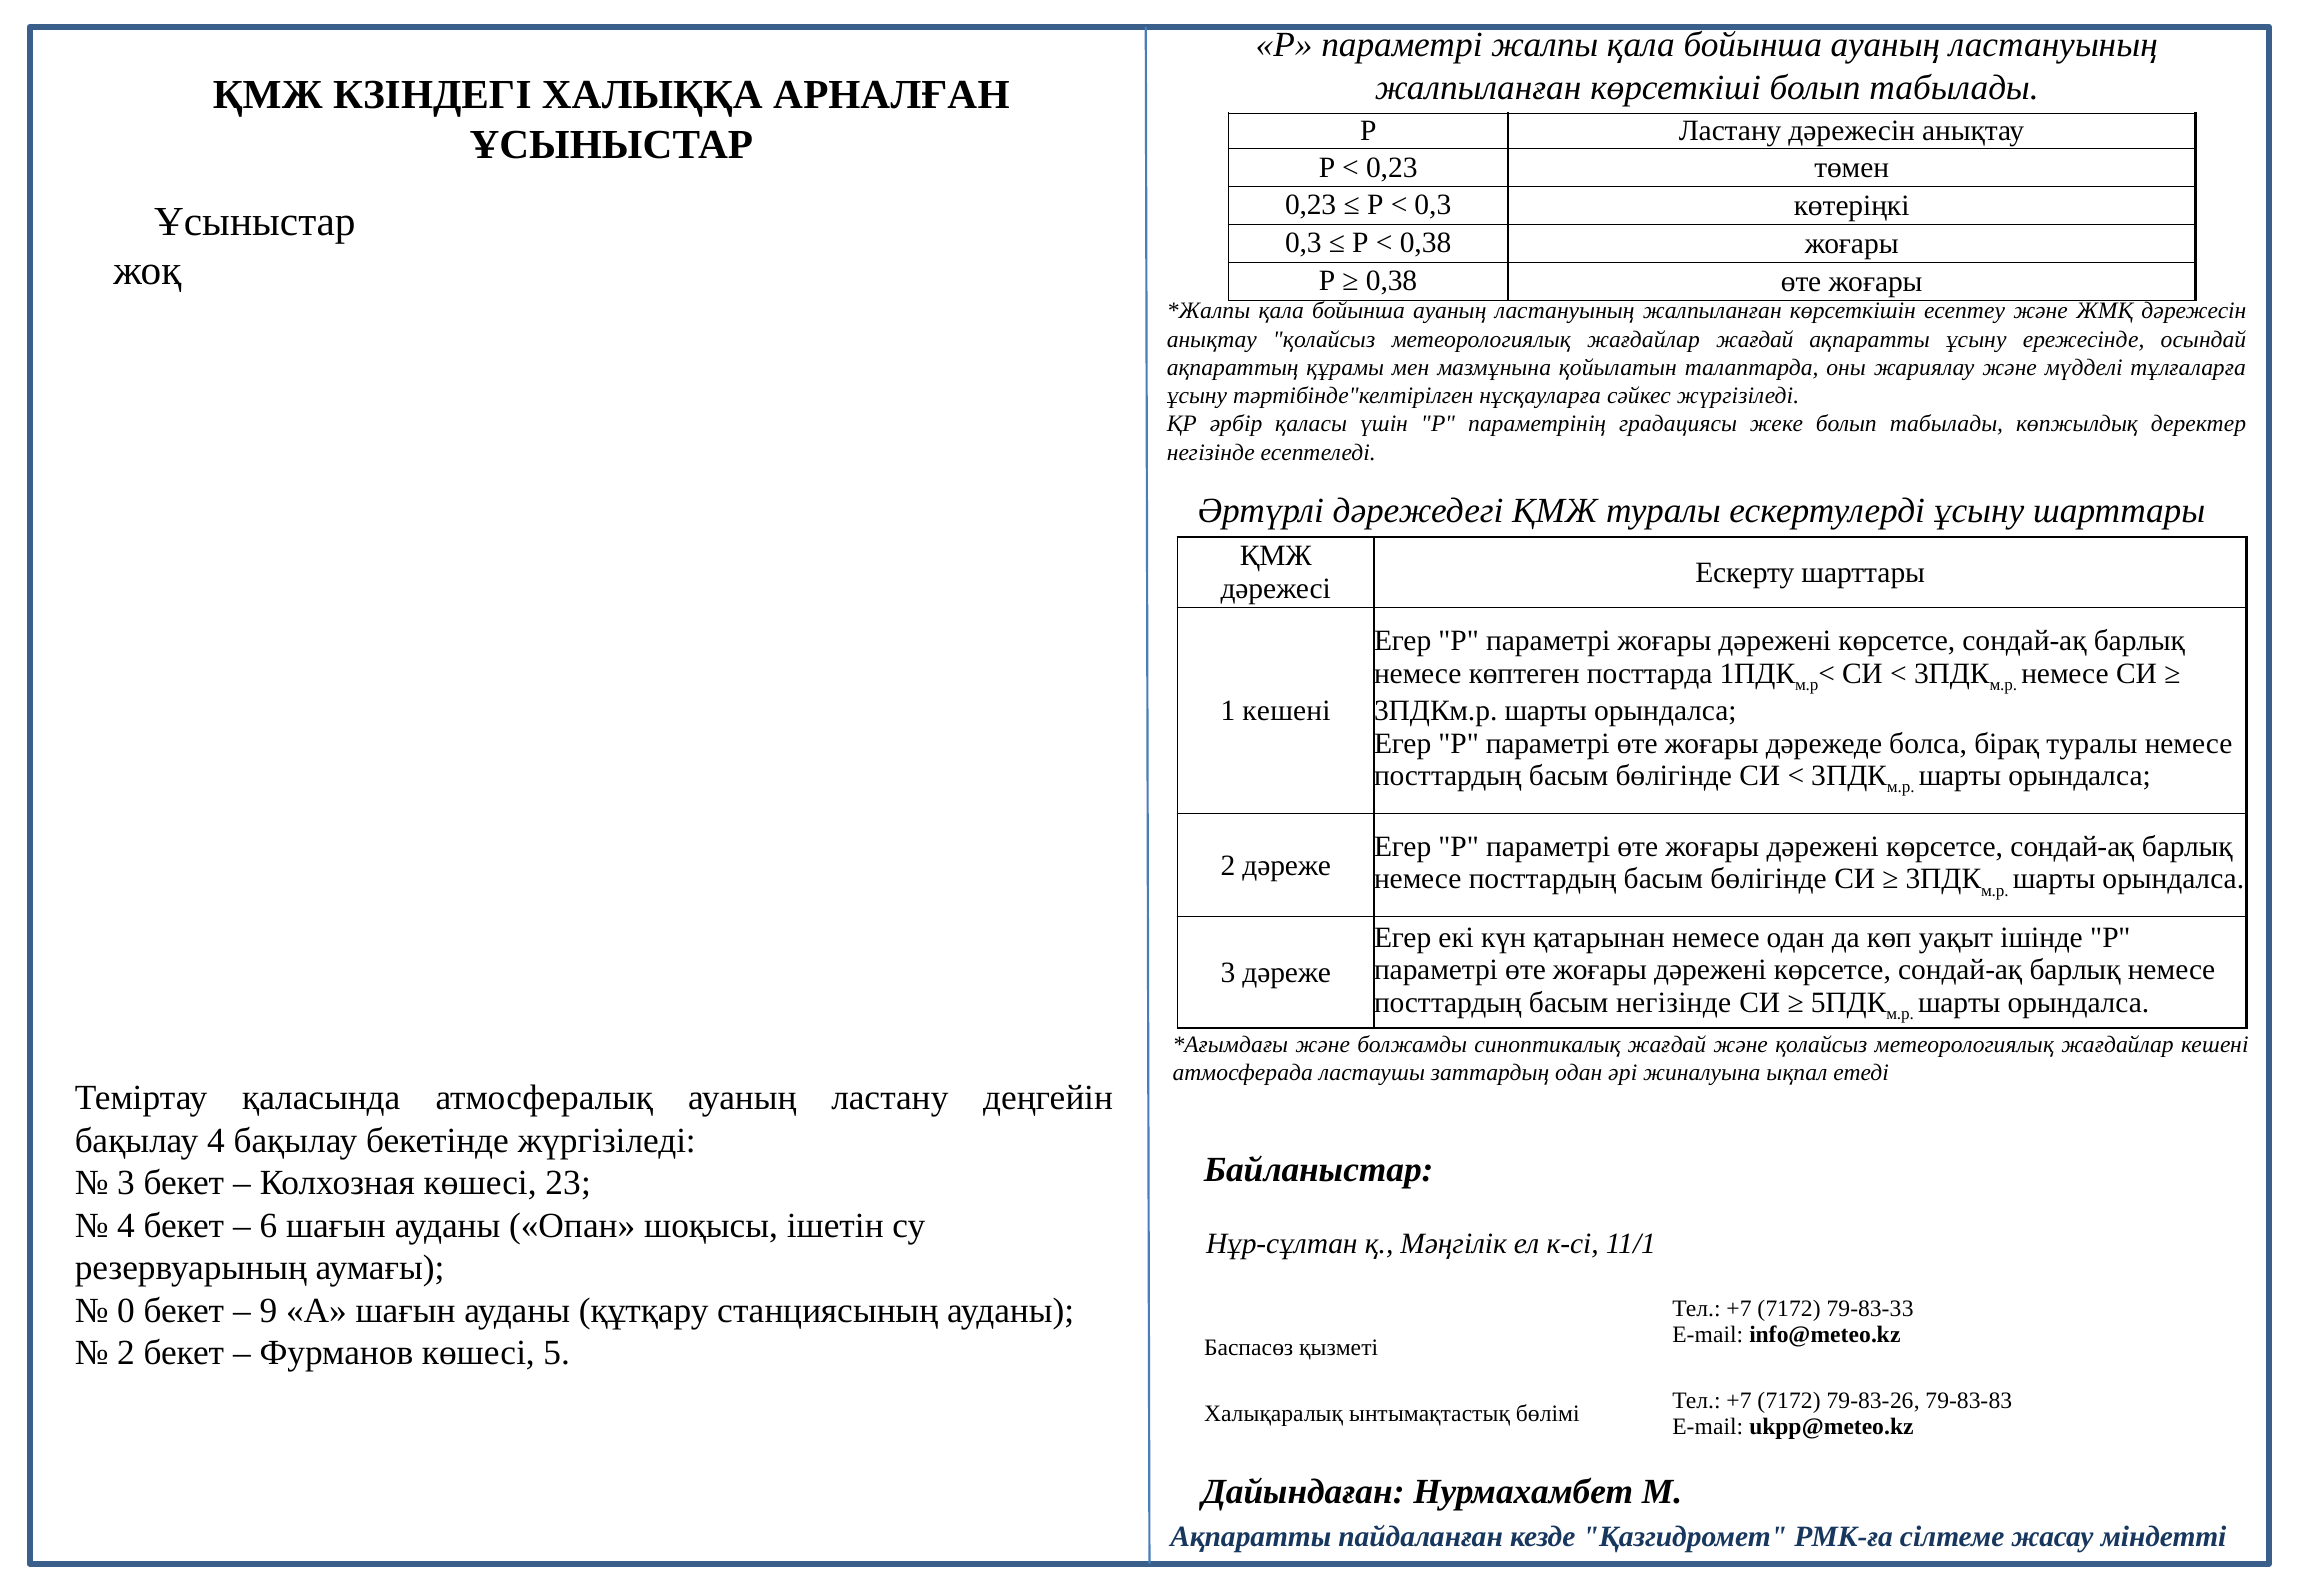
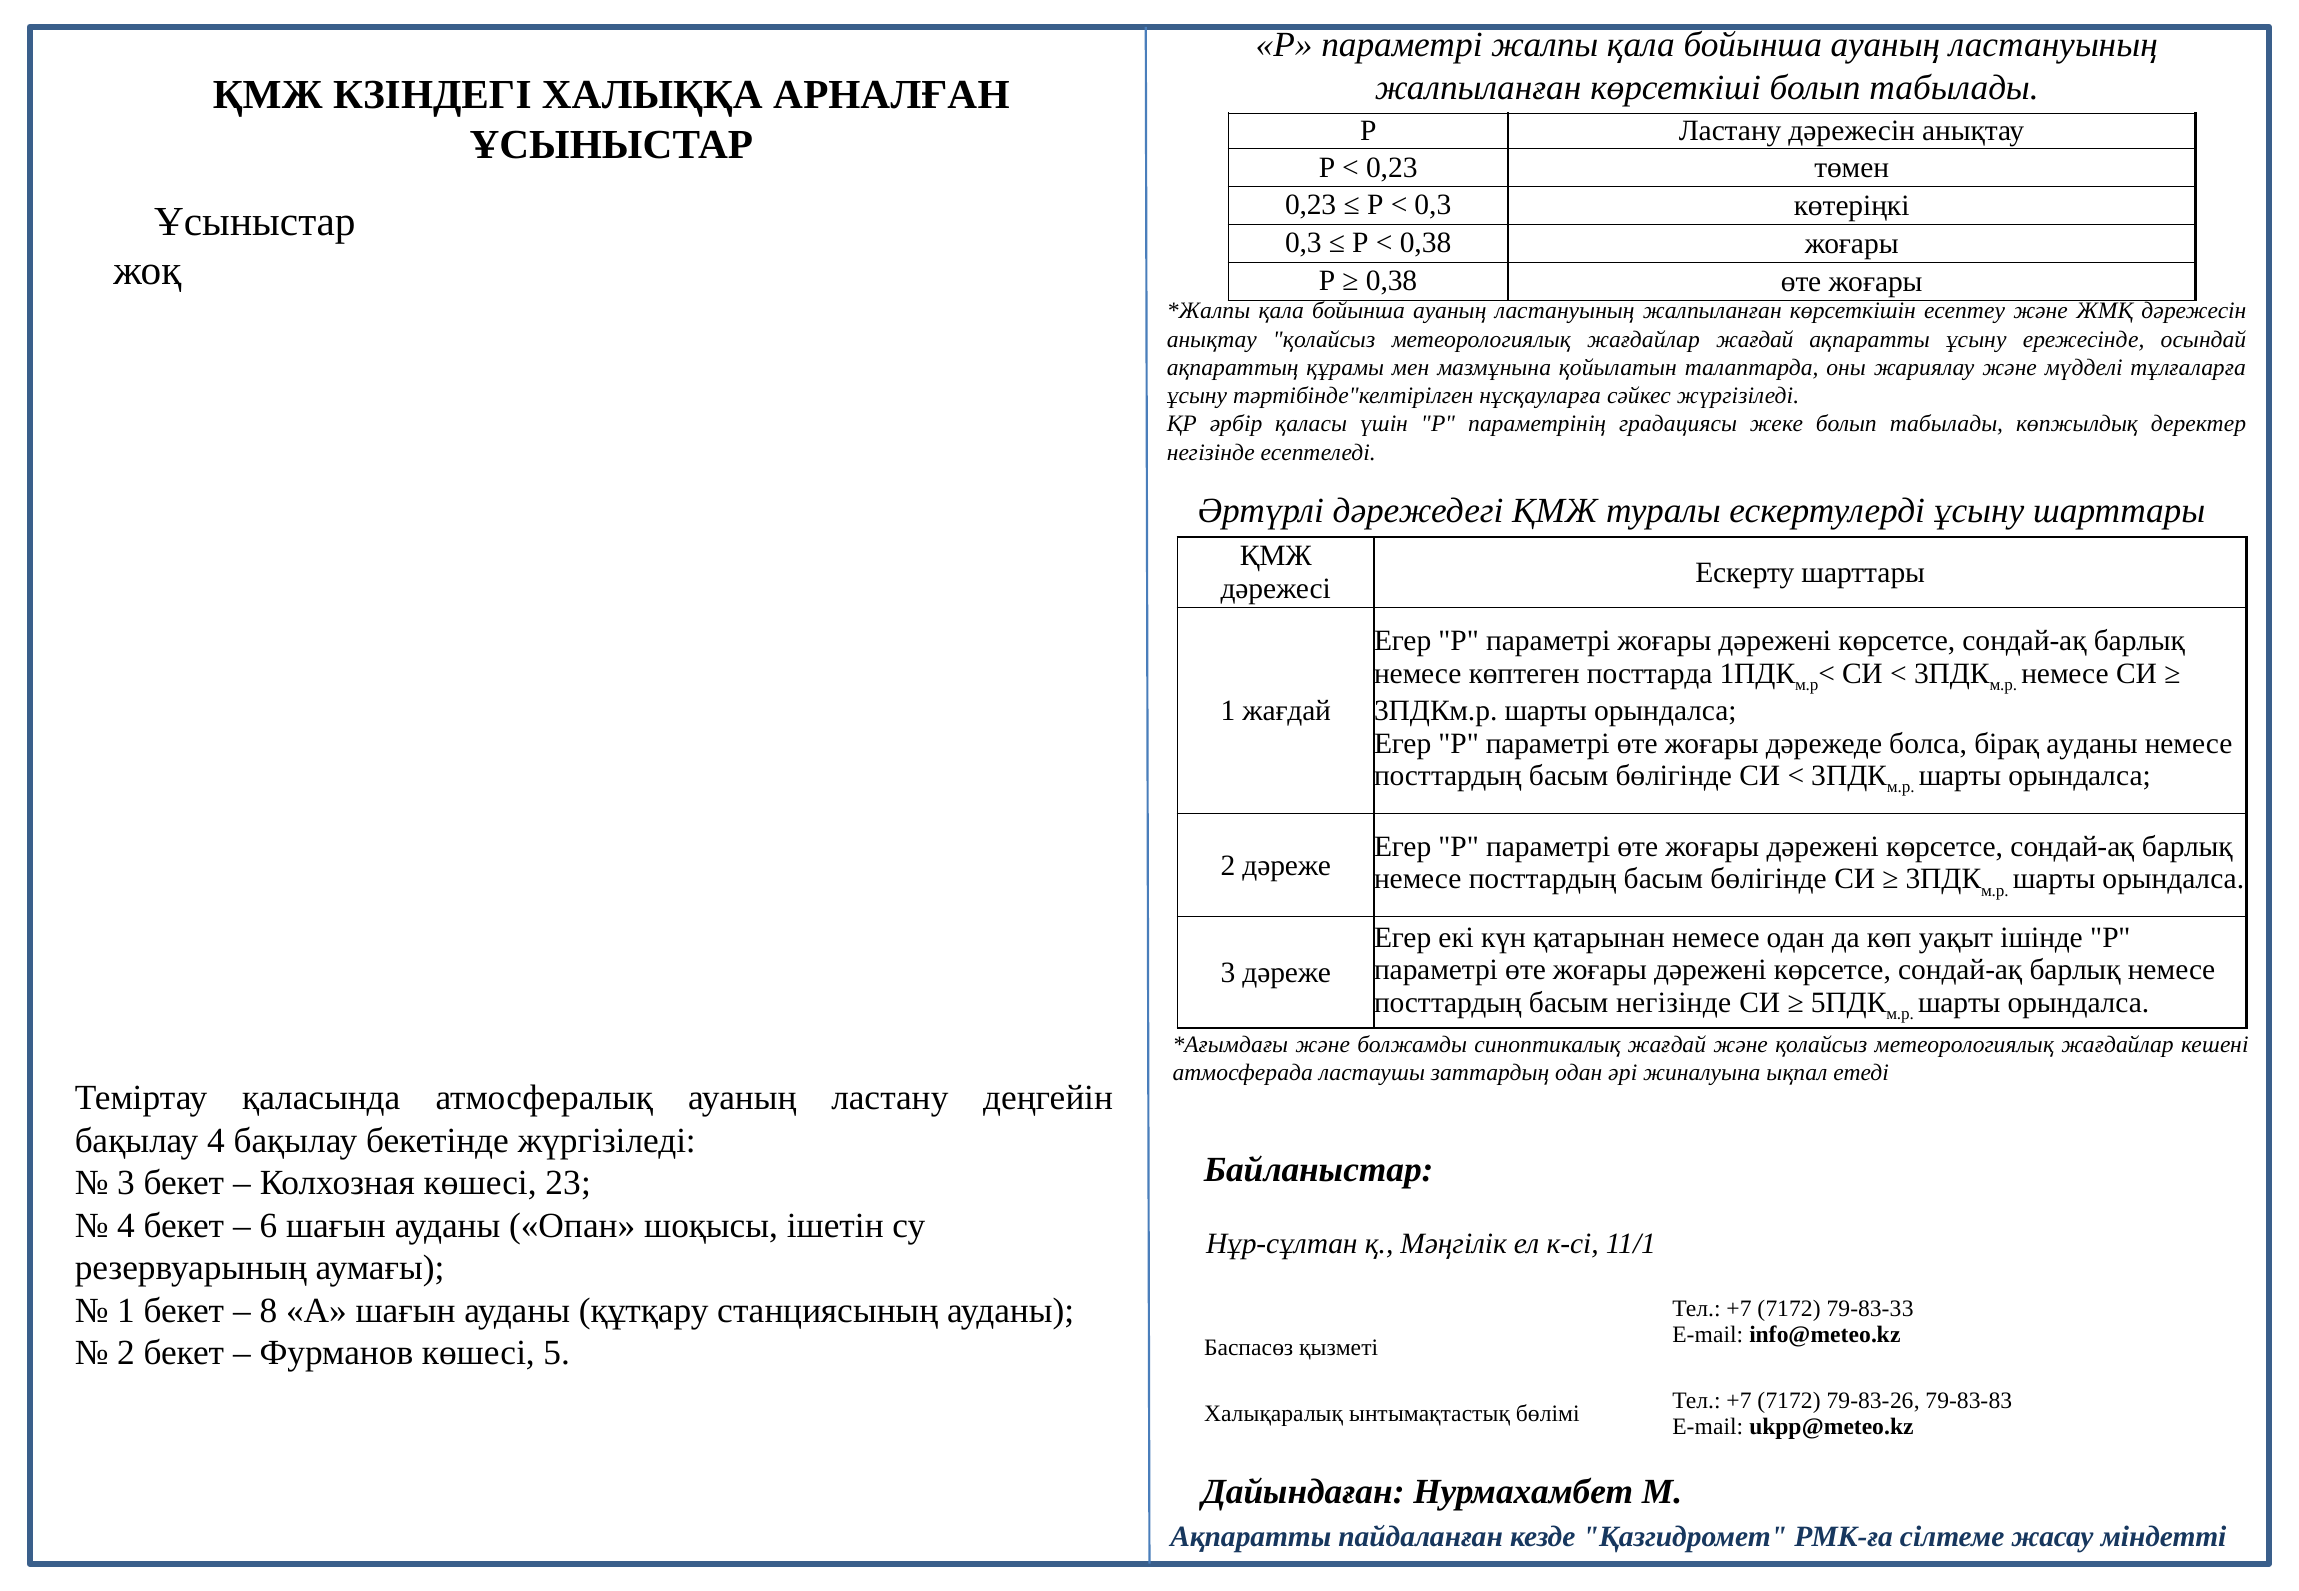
1 кешені: кешені -> жағдай
бірақ туралы: туралы -> ауданы
0 at (126, 1311): 0 -> 1
9: 9 -> 8
